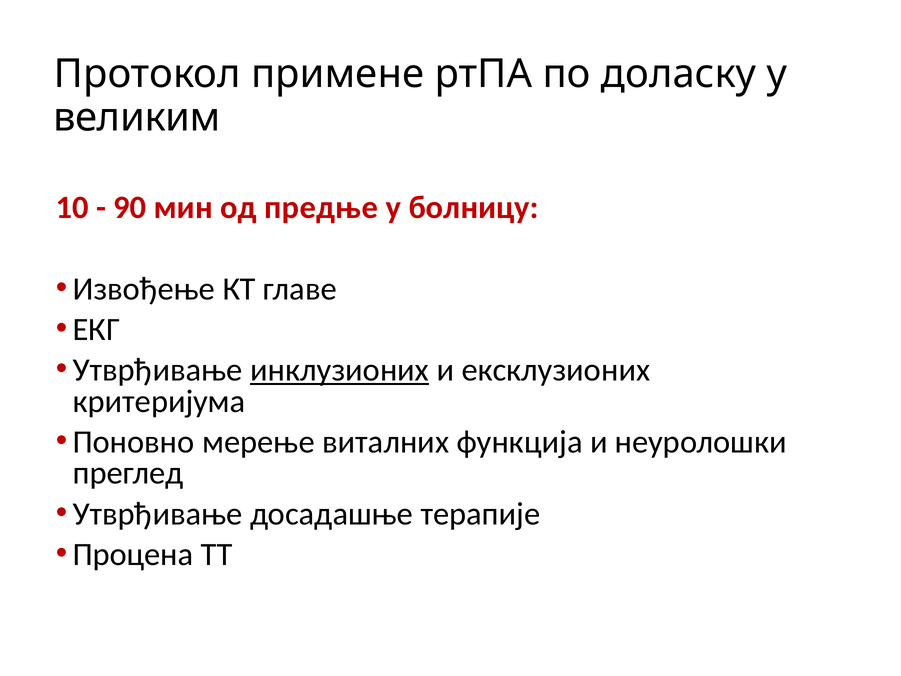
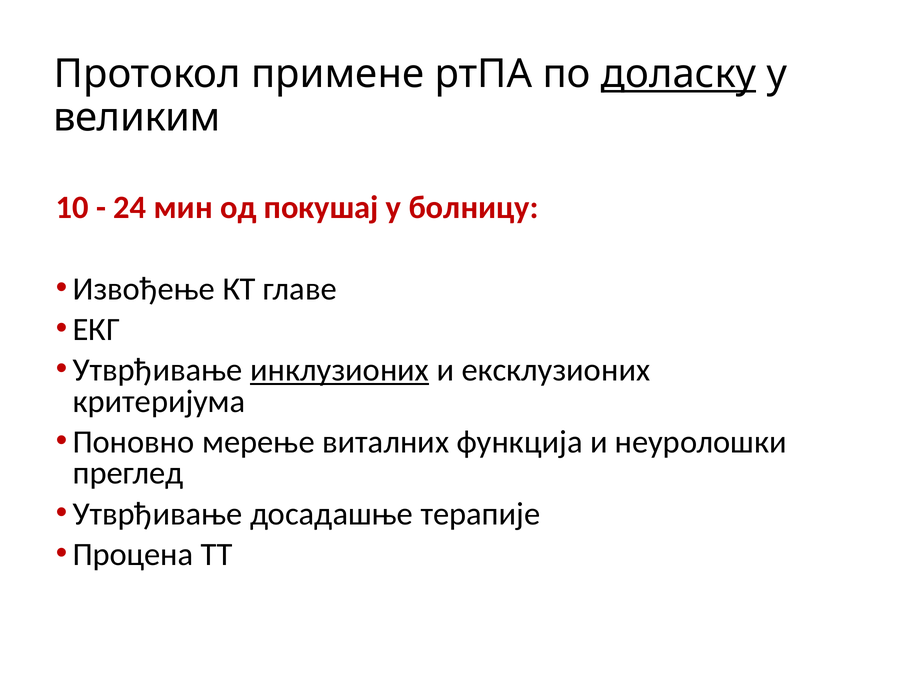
доласку underline: none -> present
90: 90 -> 24
предње: предње -> покушај
